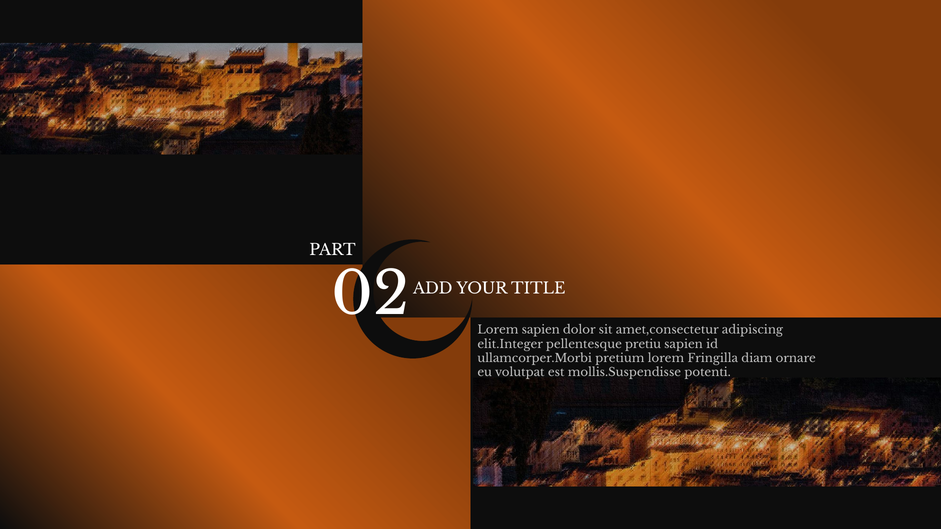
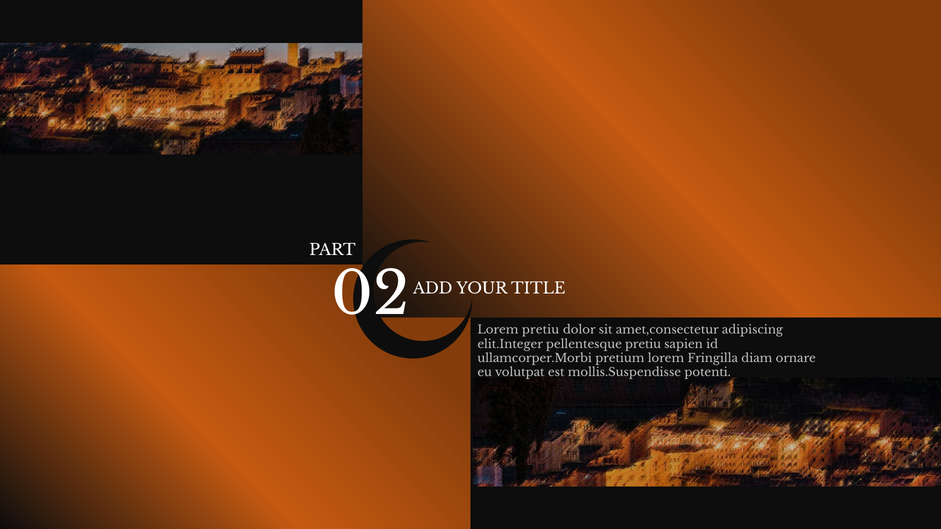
Lorem sapien: sapien -> pretiu
